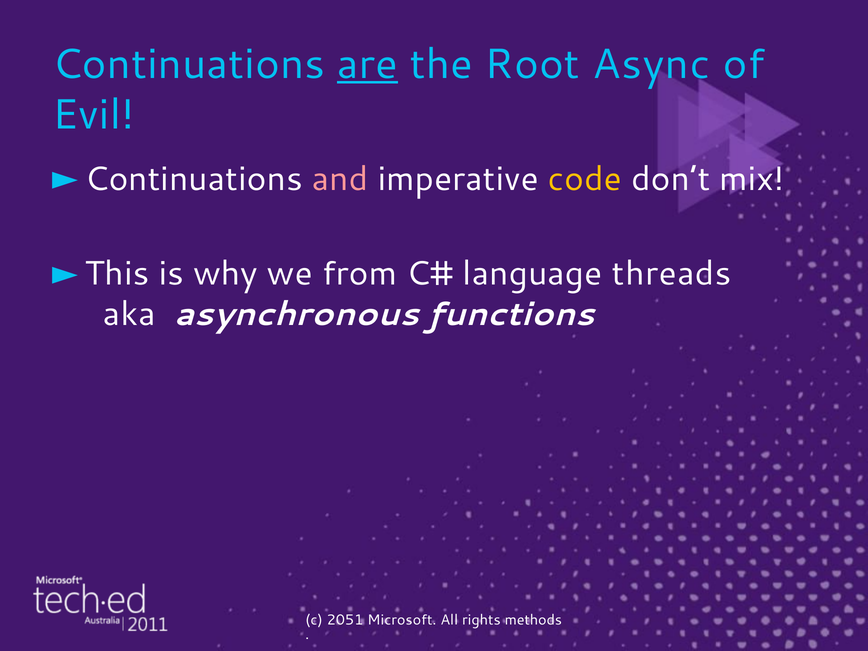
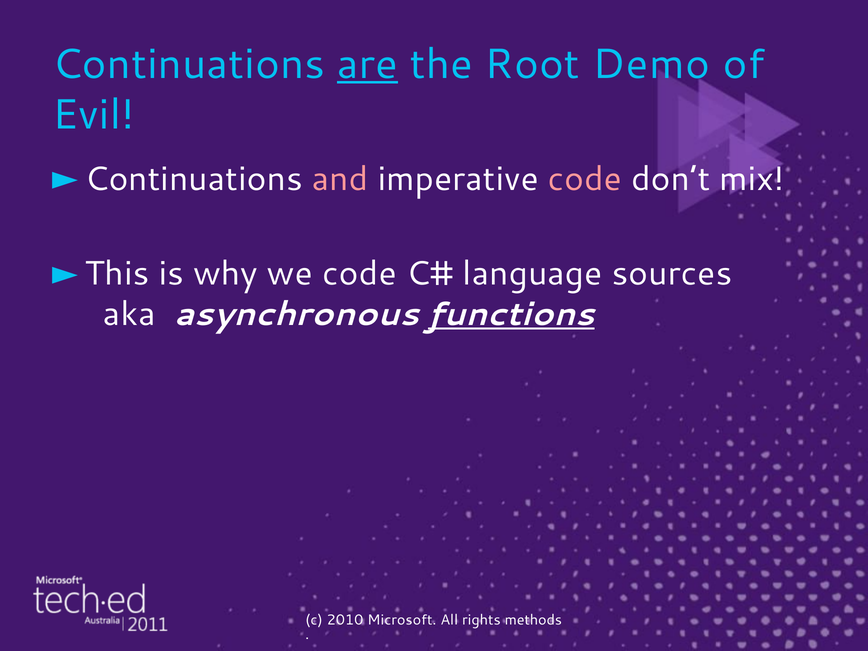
Async: Async -> Demo
code at (585, 179) colour: yellow -> pink
we from: from -> code
threads: threads -> sources
functions underline: none -> present
2051: 2051 -> 2010
